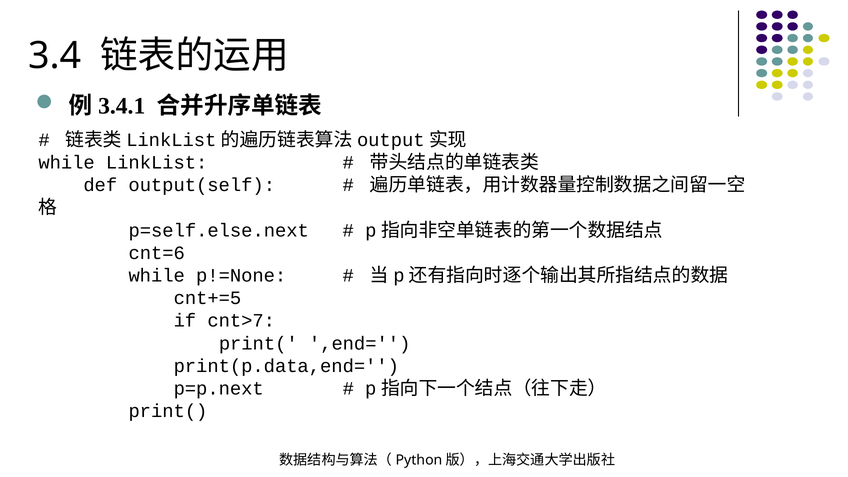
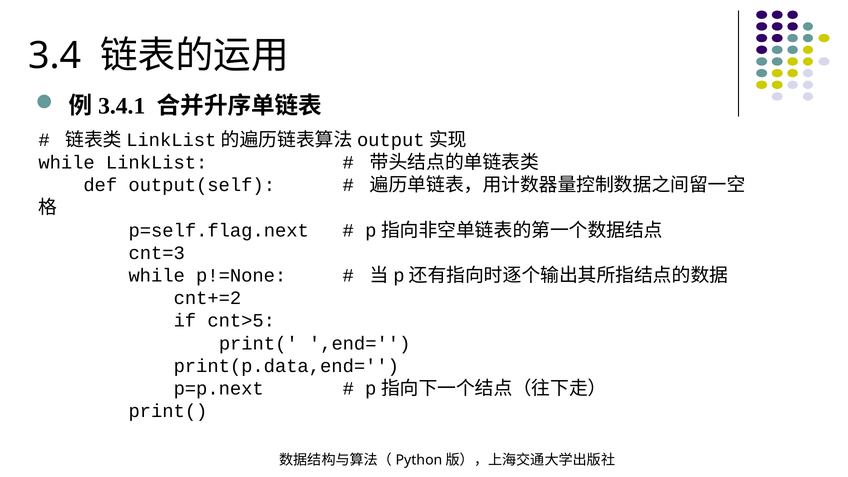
p=self.else.next: p=self.else.next -> p=self.flag.next
cnt=6: cnt=6 -> cnt=3
cnt+=5: cnt+=5 -> cnt+=2
cnt>7: cnt>7 -> cnt>5
